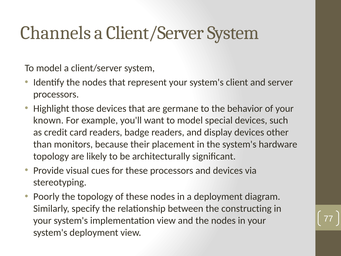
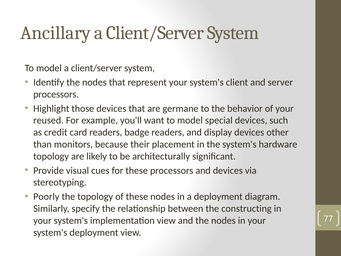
Channels: Channels -> Ancillary
known: known -> reused
